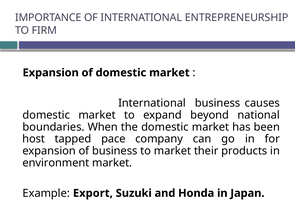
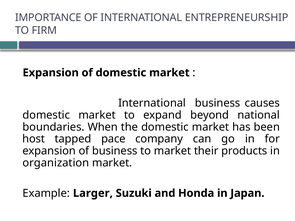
environment: environment -> organization
Export: Export -> Larger
